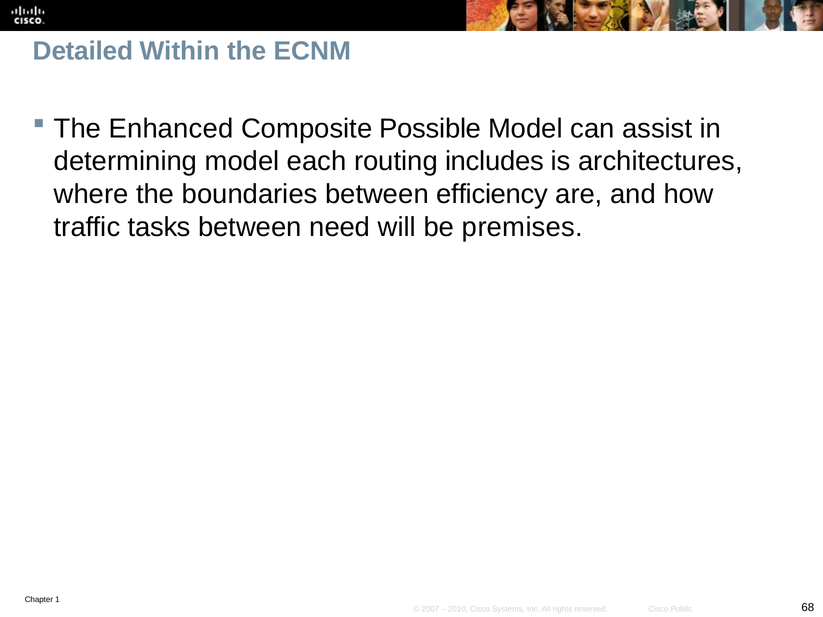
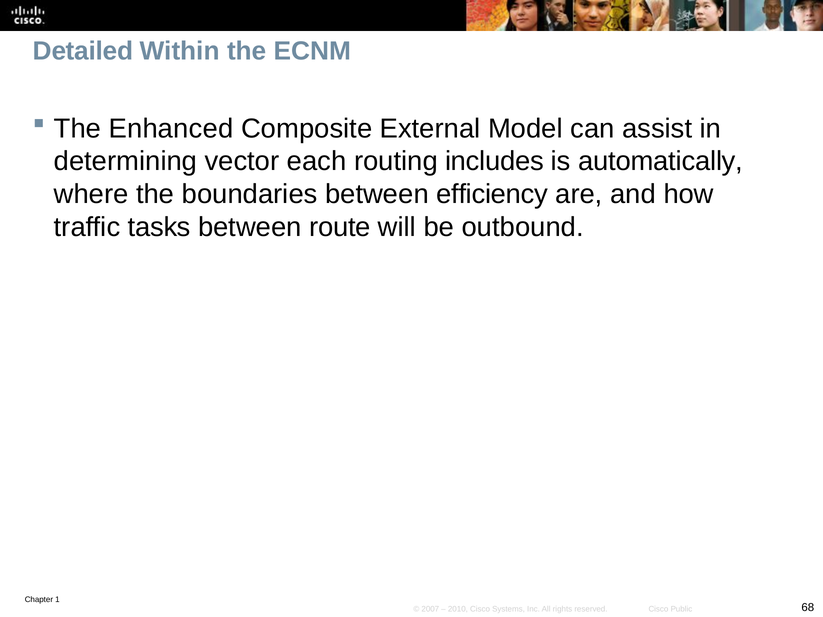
Possible: Possible -> External
determining model: model -> vector
architectures: architectures -> automatically
need: need -> route
premises: premises -> outbound
